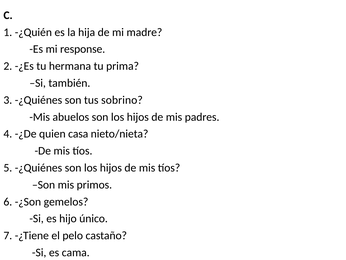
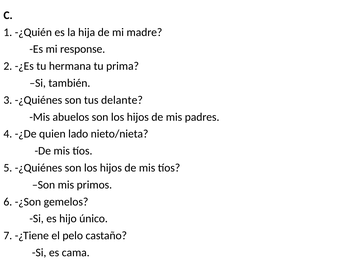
sobrino: sobrino -> delante
casa: casa -> lado
